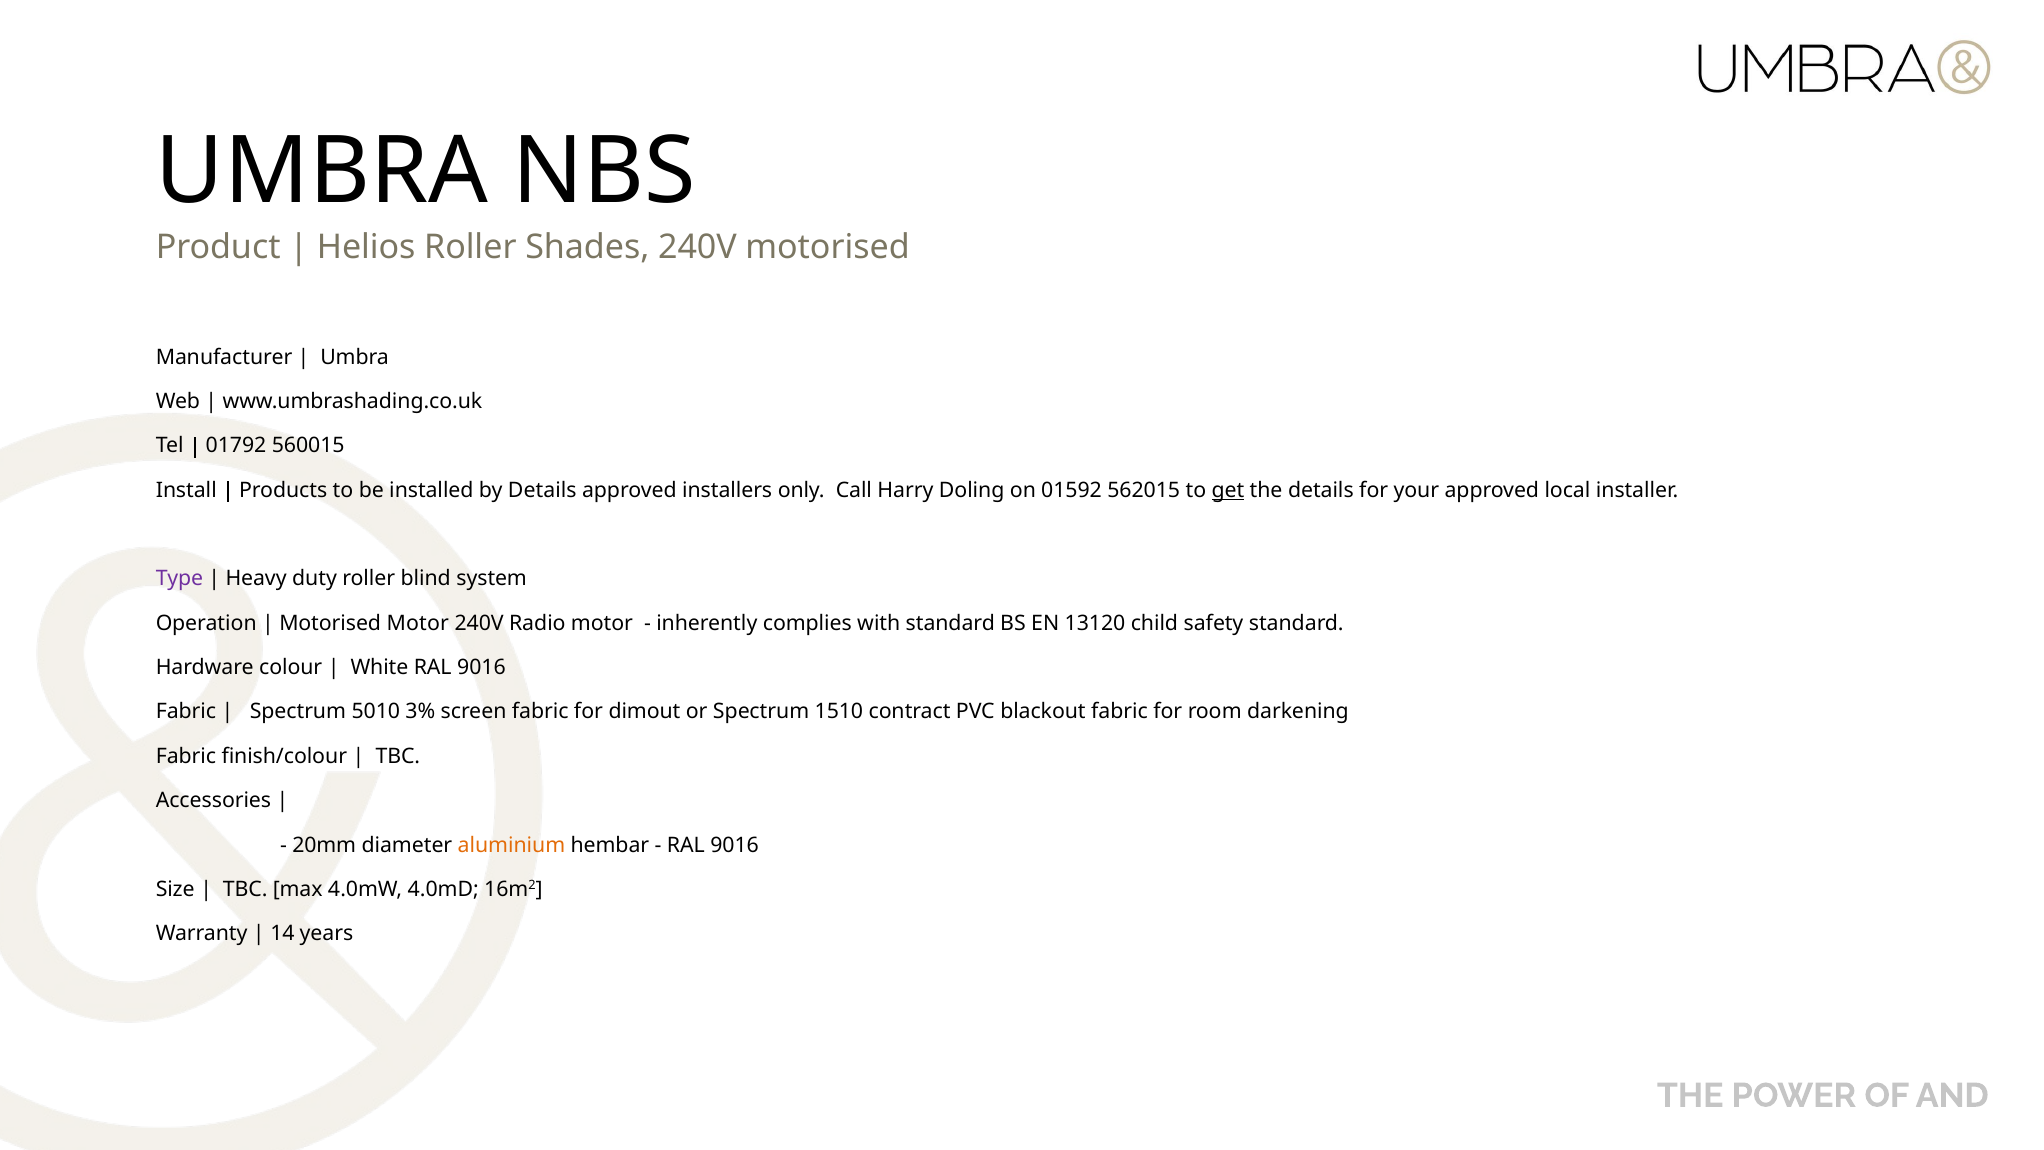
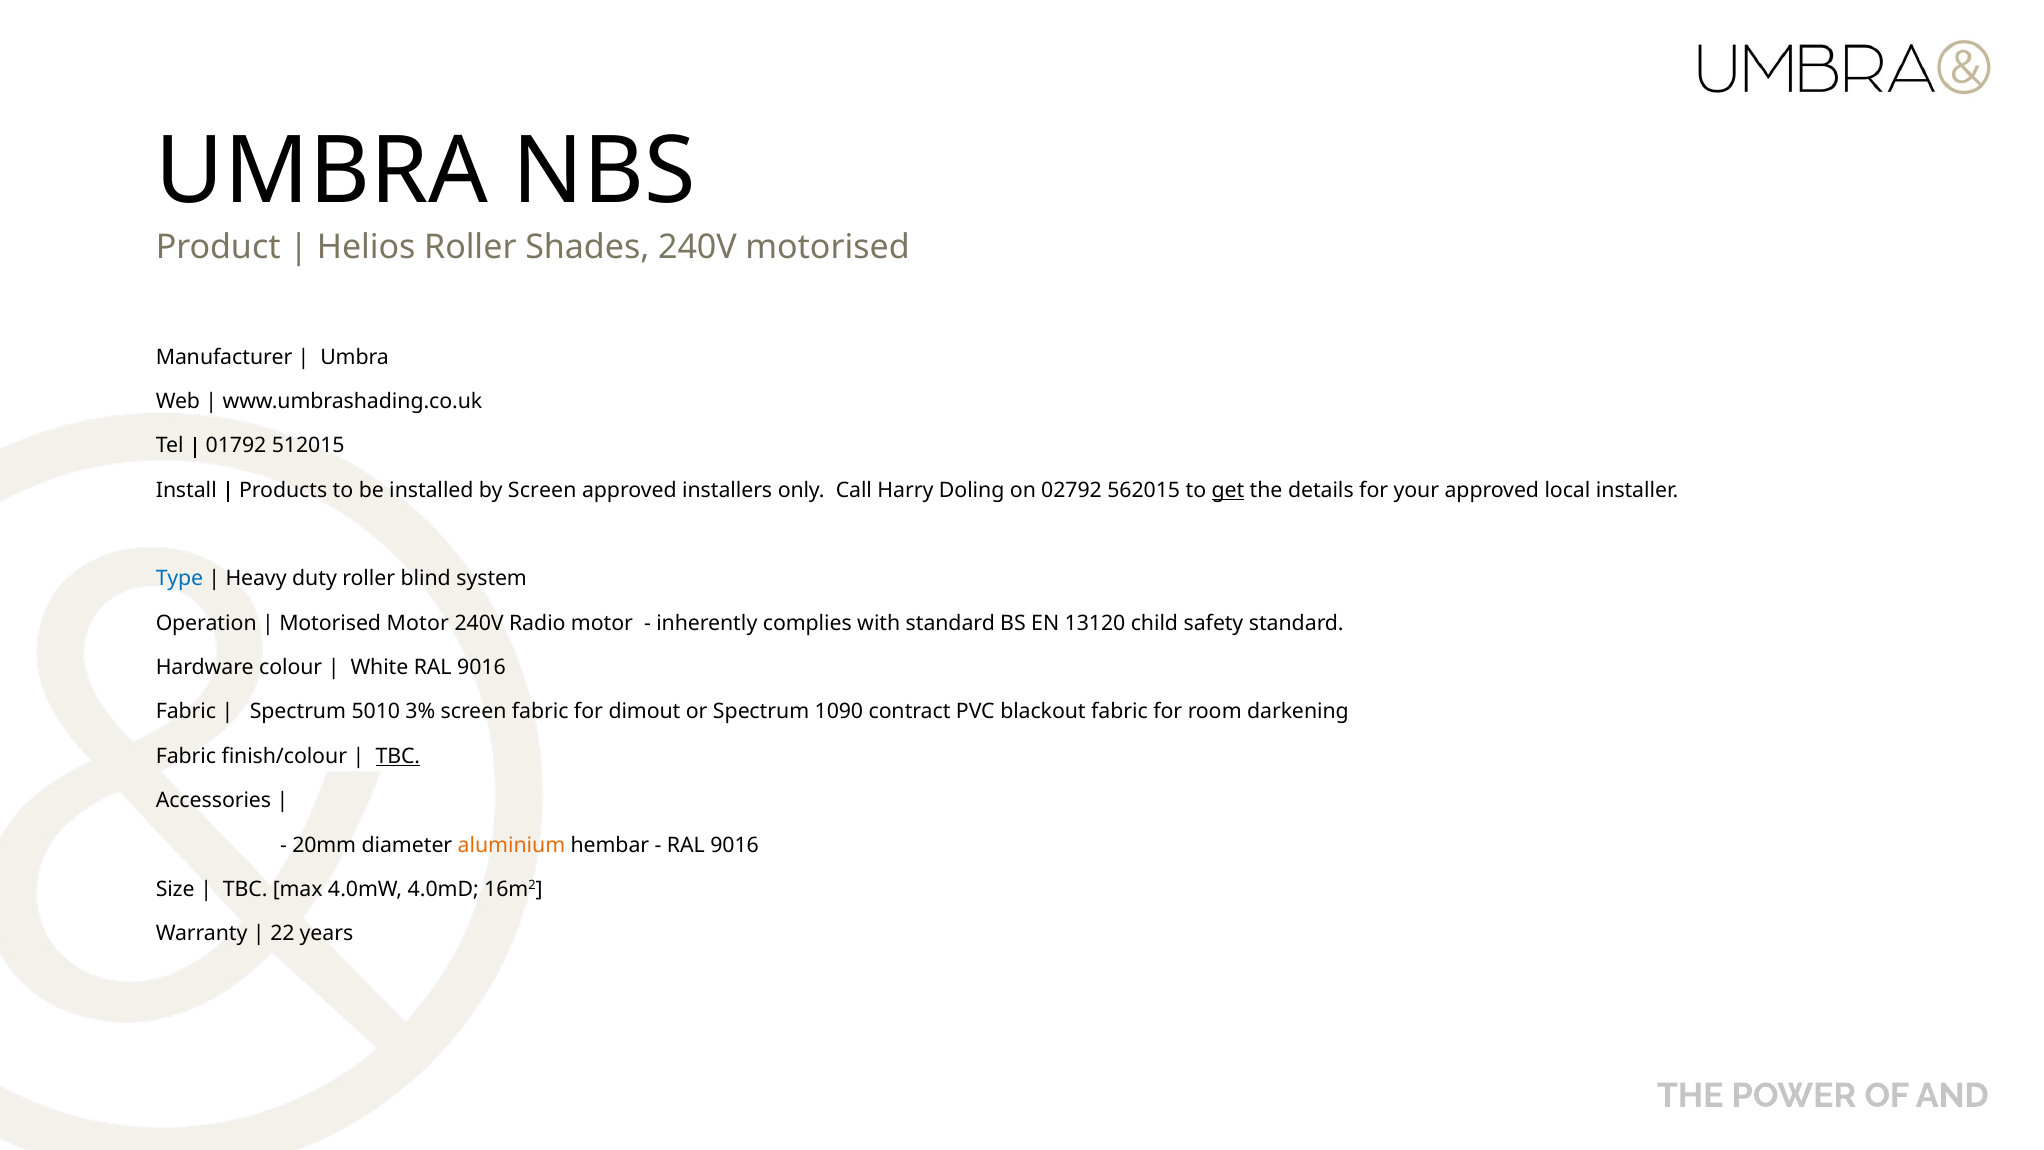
560015: 560015 -> 512015
by Details: Details -> Screen
01592: 01592 -> 02792
Type colour: purple -> blue
1510: 1510 -> 1090
TBC at (398, 756) underline: none -> present
14: 14 -> 22
